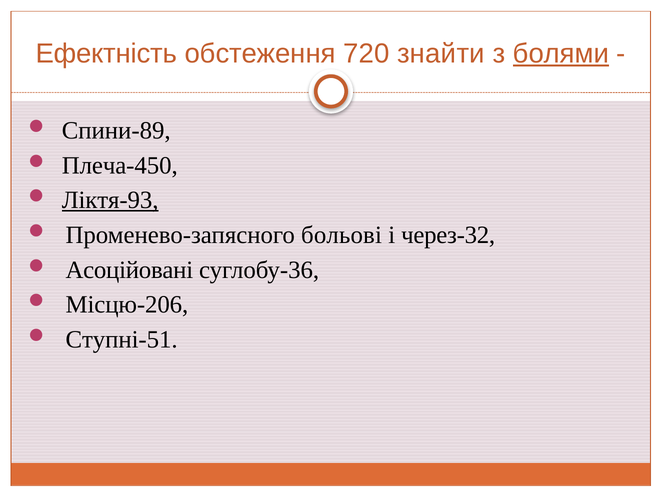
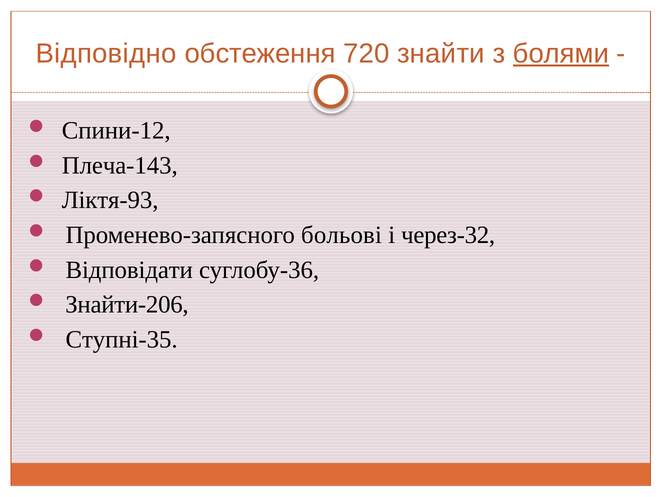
Ефектність: Ефектність -> Відповідно
Спини-89: Спини-89 -> Спини-12
Плеча-450: Плеча-450 -> Плеча-143
Ліктя-93 underline: present -> none
Асоційовані: Асоційовані -> Відповідати
Місцю-206: Місцю-206 -> Знайти-206
Ступні-51: Ступні-51 -> Ступні-35
